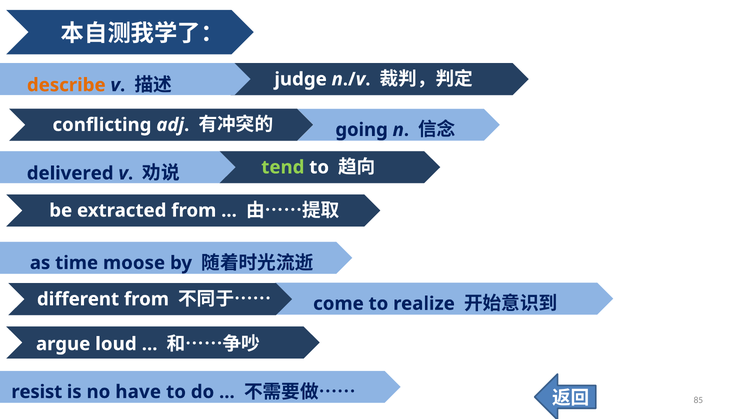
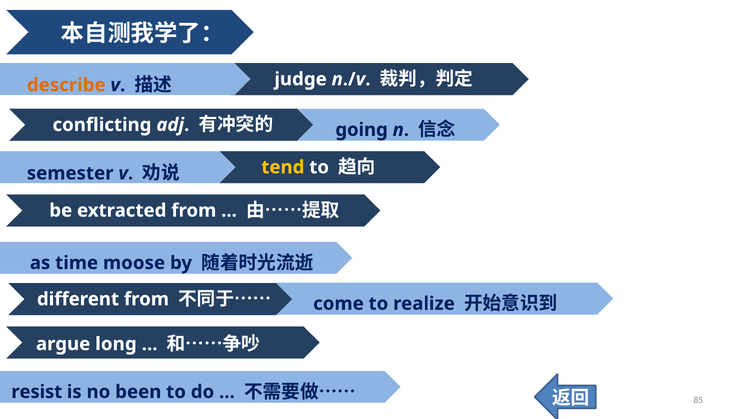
tend colour: light green -> yellow
delivered: delivered -> semester
loud: loud -> long
have: have -> been
